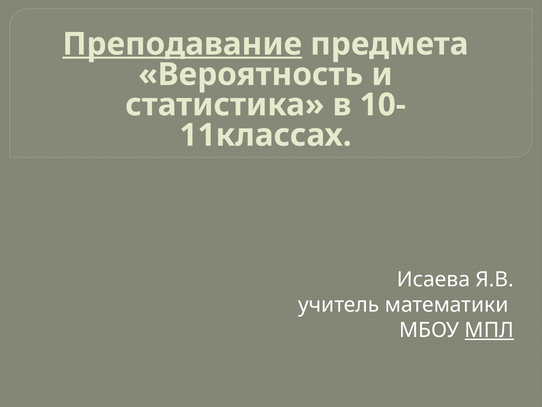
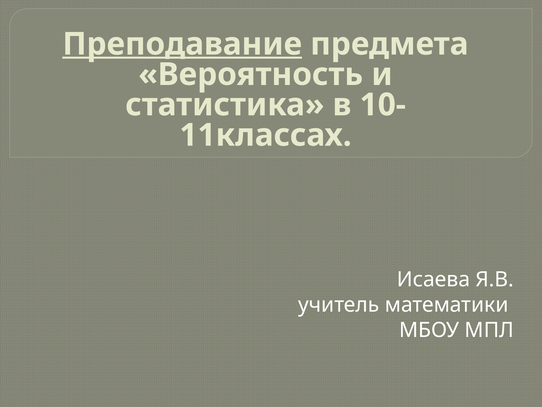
МПЛ underline: present -> none
